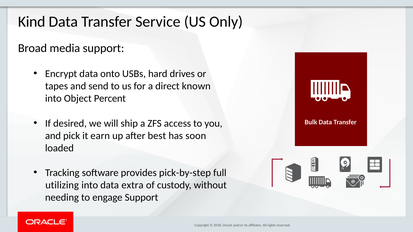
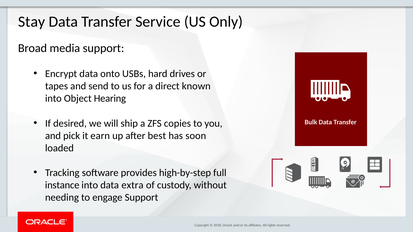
Kind: Kind -> Stay
Percent: Percent -> Hearing
access: access -> copies
pick-by-step: pick-by-step -> high-by-step
utilizing: utilizing -> instance
